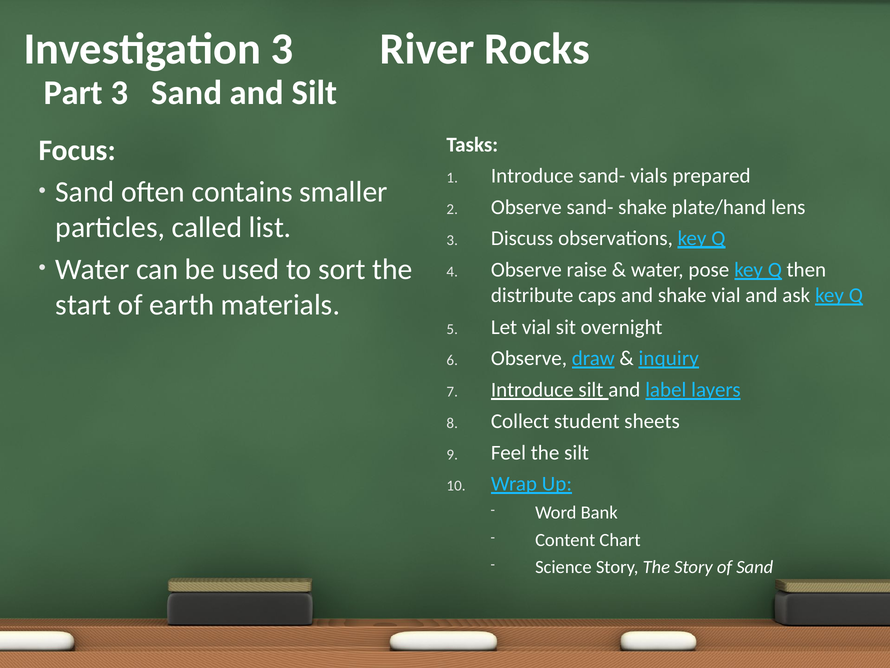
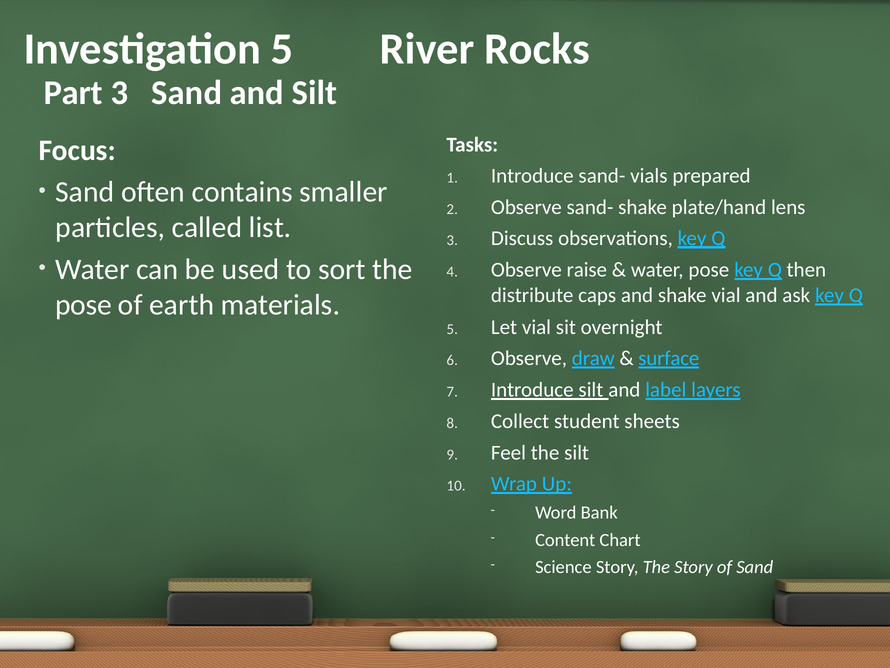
Investigation 3: 3 -> 5
start at (83, 305): start -> pose
inquiry: inquiry -> surface
